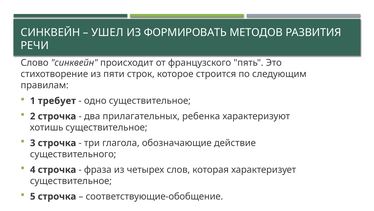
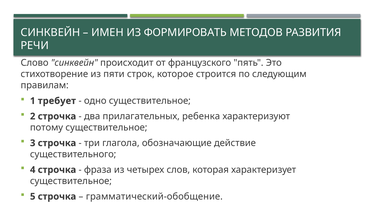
УШЕЛ: УШЕЛ -> ИМЕН
хотишь: хотишь -> потому
соответствующие-обобщение: соответствующие-обобщение -> грамматический-обобщение
